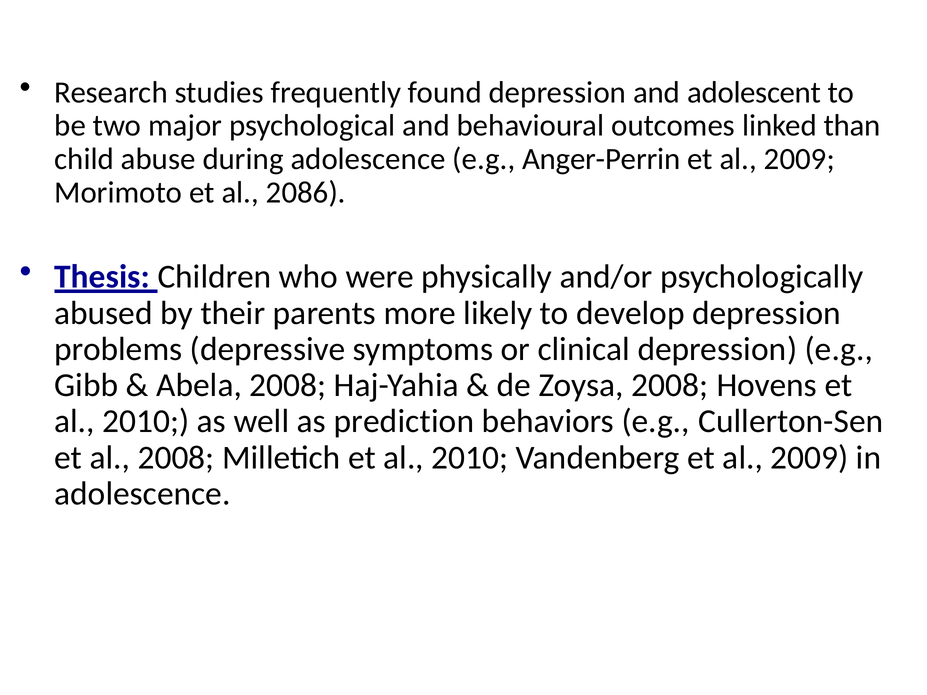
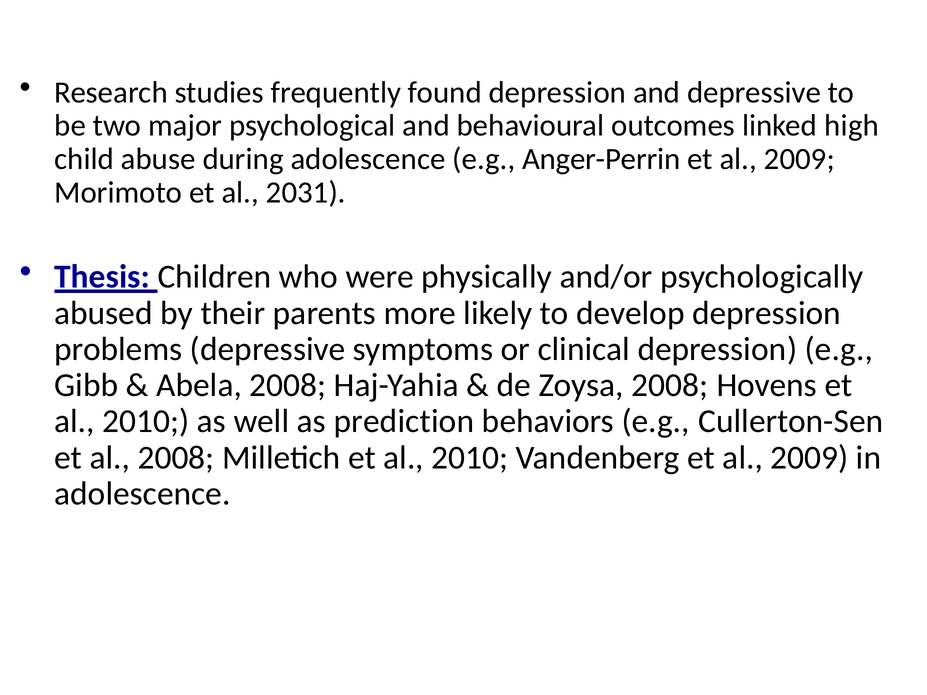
and adolescent: adolescent -> depressive
than: than -> high
2086: 2086 -> 2031
